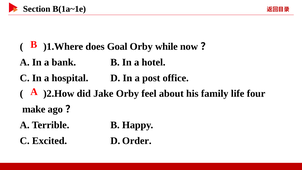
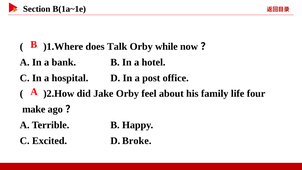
Goal: Goal -> Talk
Order: Order -> Broke
